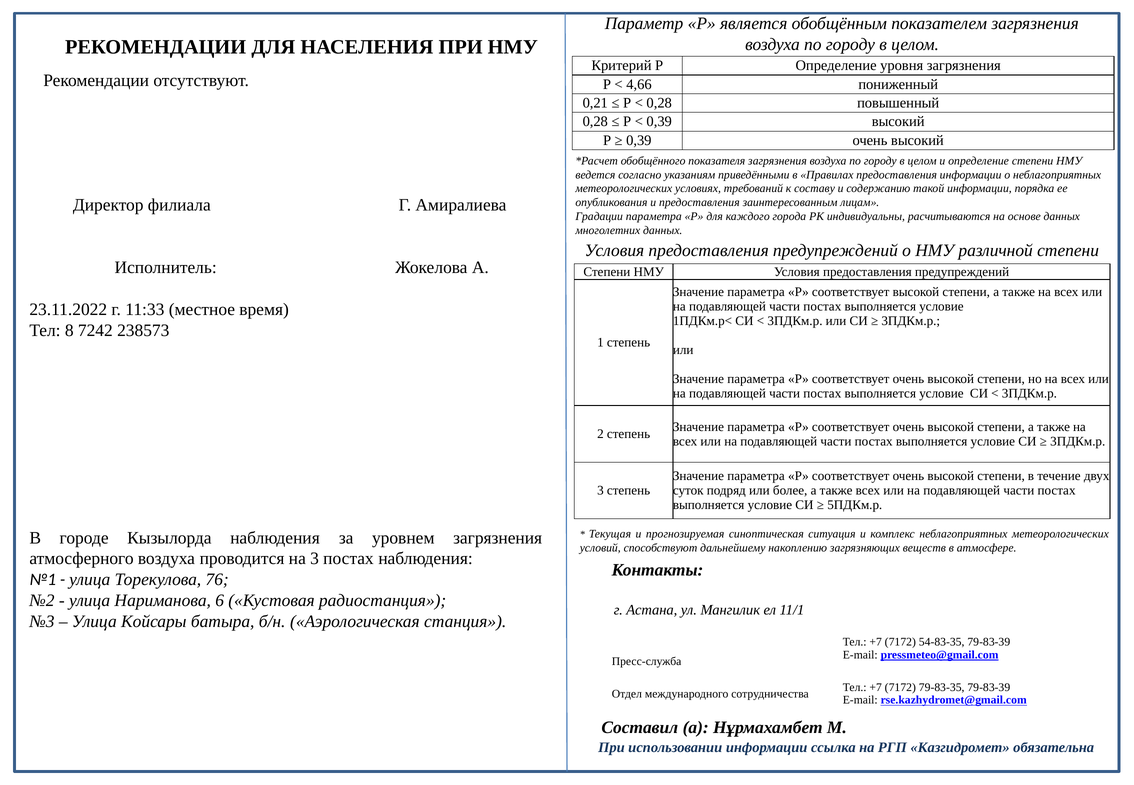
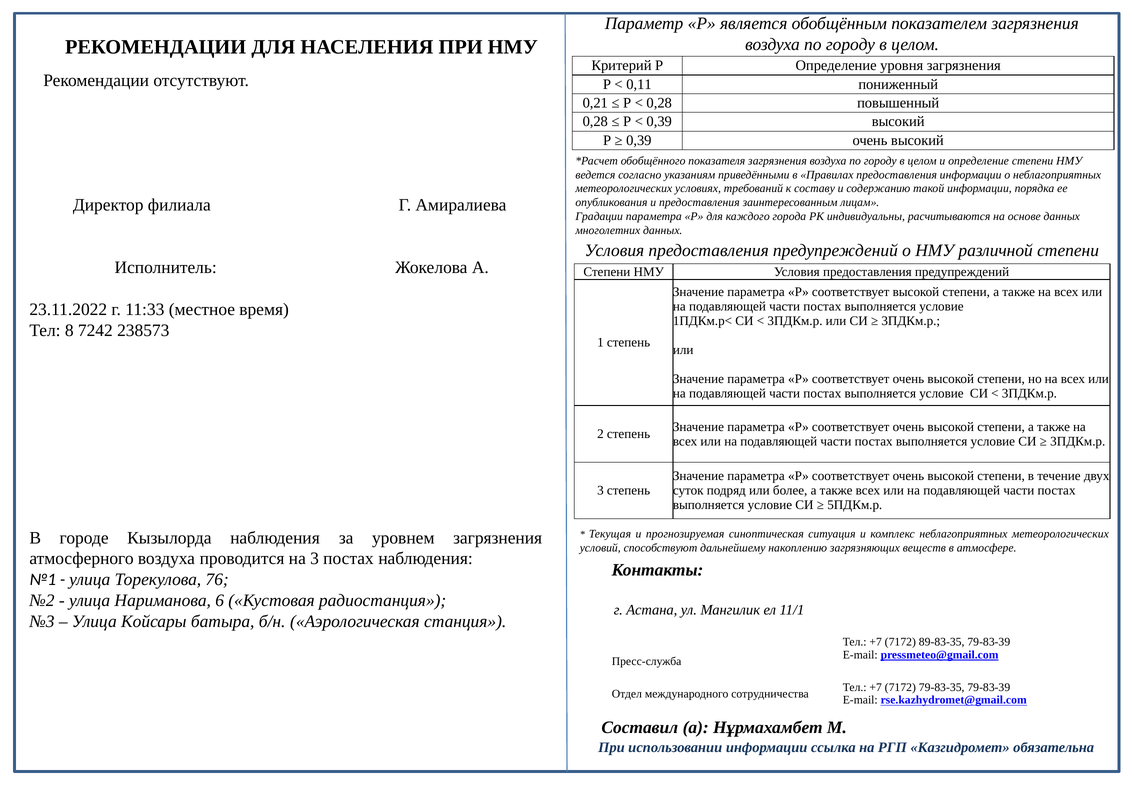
4,66: 4,66 -> 0,11
54-83-35: 54-83-35 -> 89-83-35
